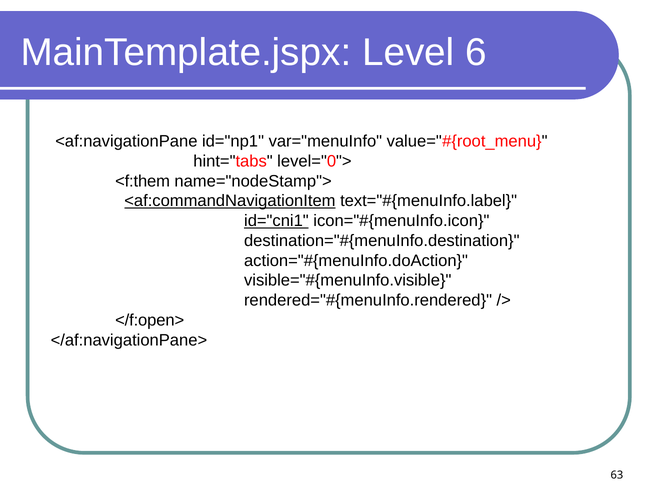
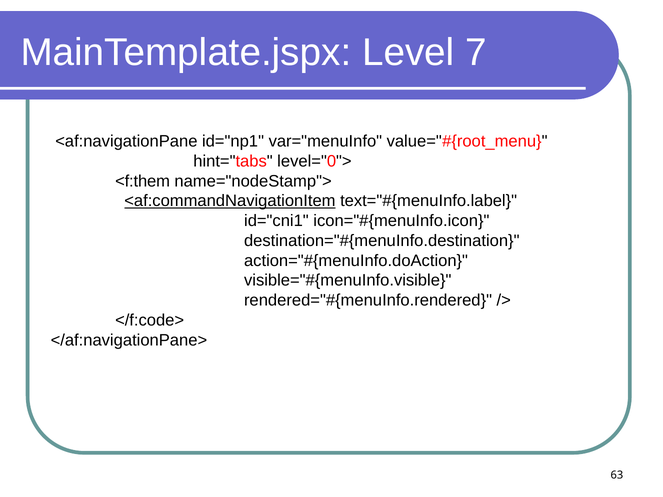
6: 6 -> 7
id="cni1 underline: present -> none
</f:open>: </f:open> -> </f:code>
